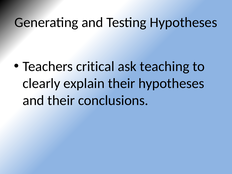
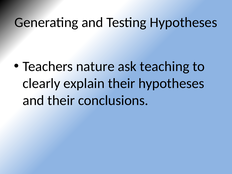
critical: critical -> nature
